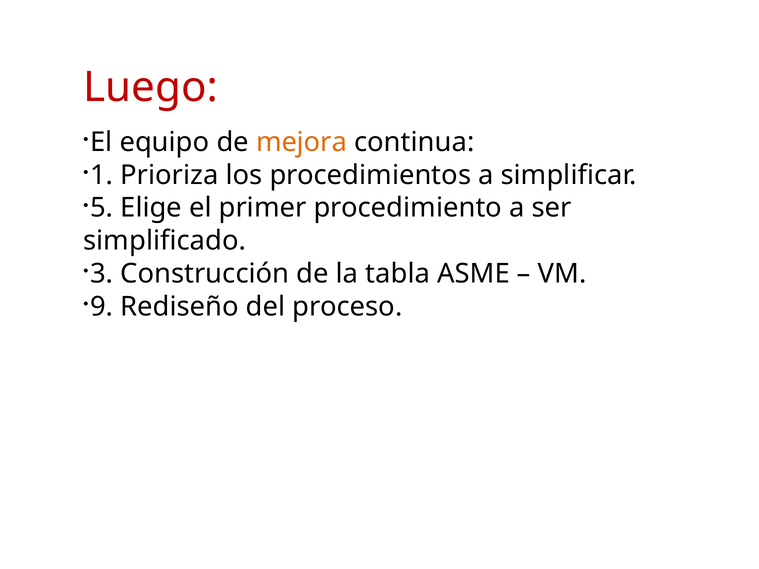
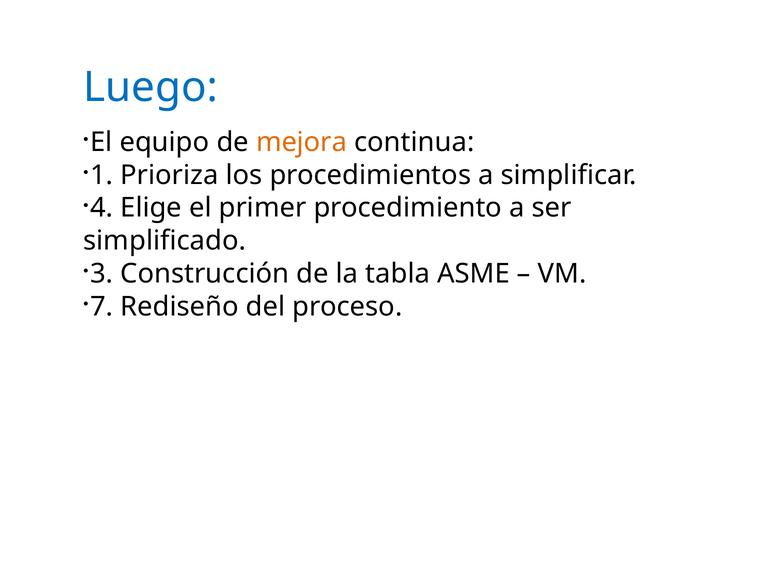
Luego colour: red -> blue
5: 5 -> 4
9: 9 -> 7
